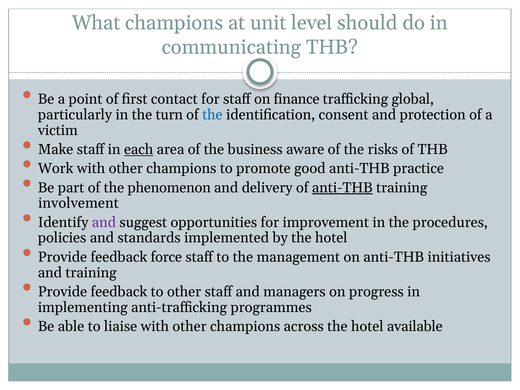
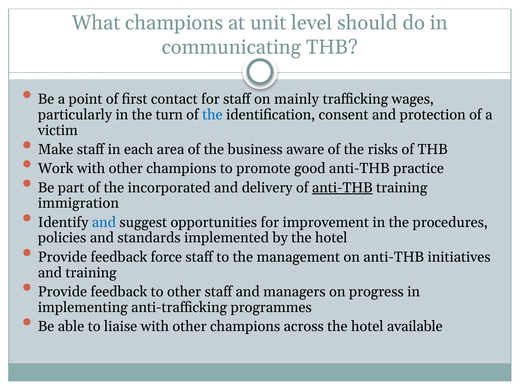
finance: finance -> mainly
global: global -> wages
each underline: present -> none
phenomenon: phenomenon -> incorporated
involvement: involvement -> immigration
and at (104, 222) colour: purple -> blue
